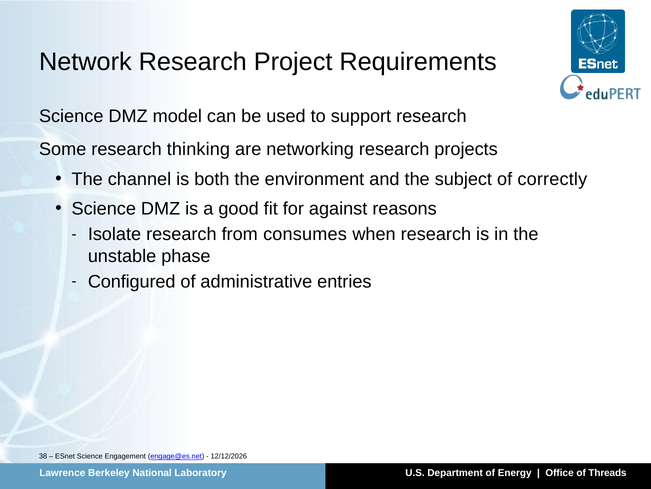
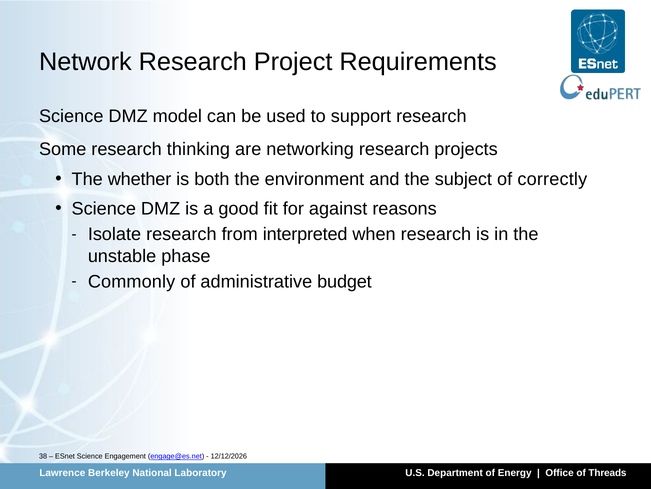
channel: channel -> whether
consumes: consumes -> interpreted
Configured: Configured -> Commonly
entries: entries -> budget
